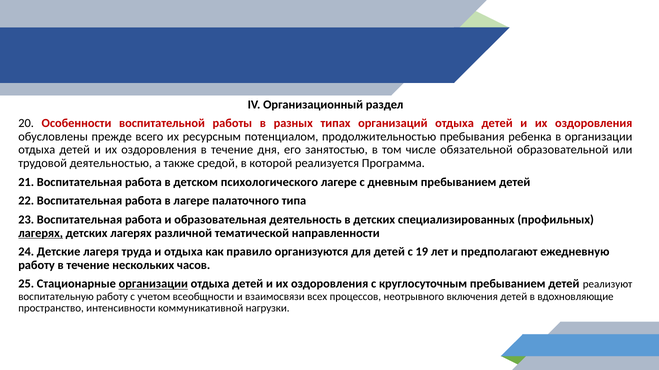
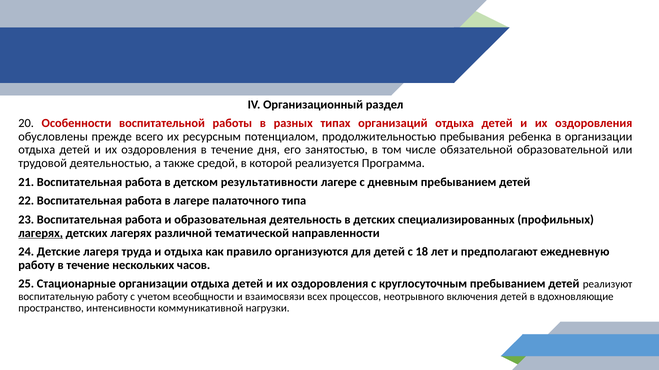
психологического: психологического -> результативности
19: 19 -> 18
организации at (153, 284) underline: present -> none
